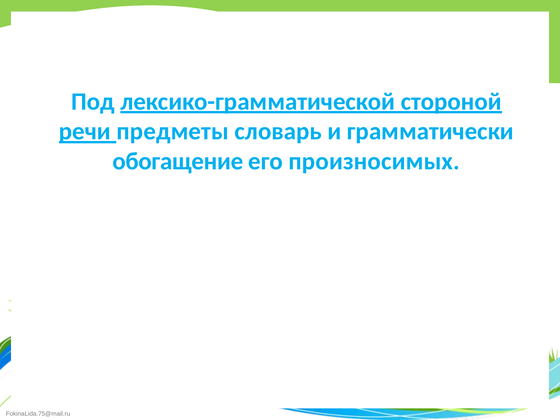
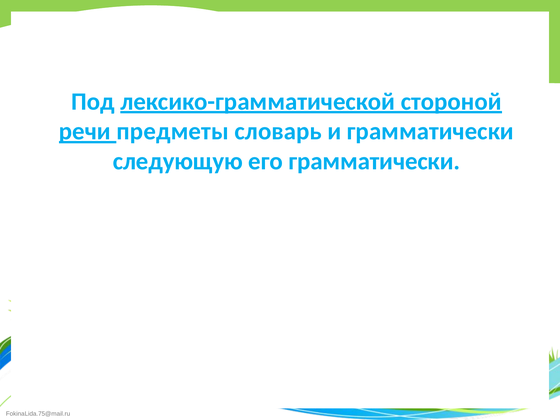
обогащение: обогащение -> следующую
его произносимых: произносимых -> грамматически
